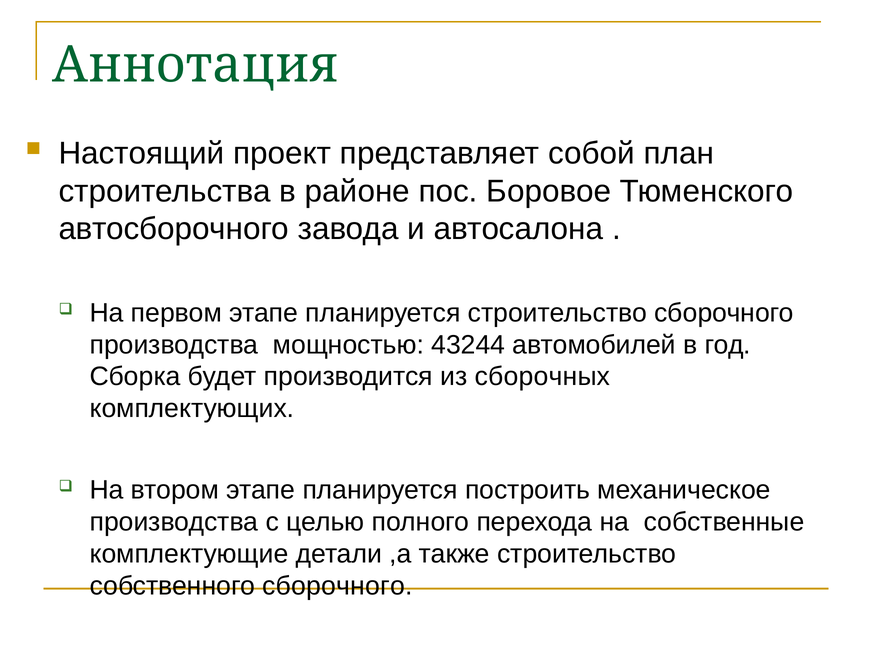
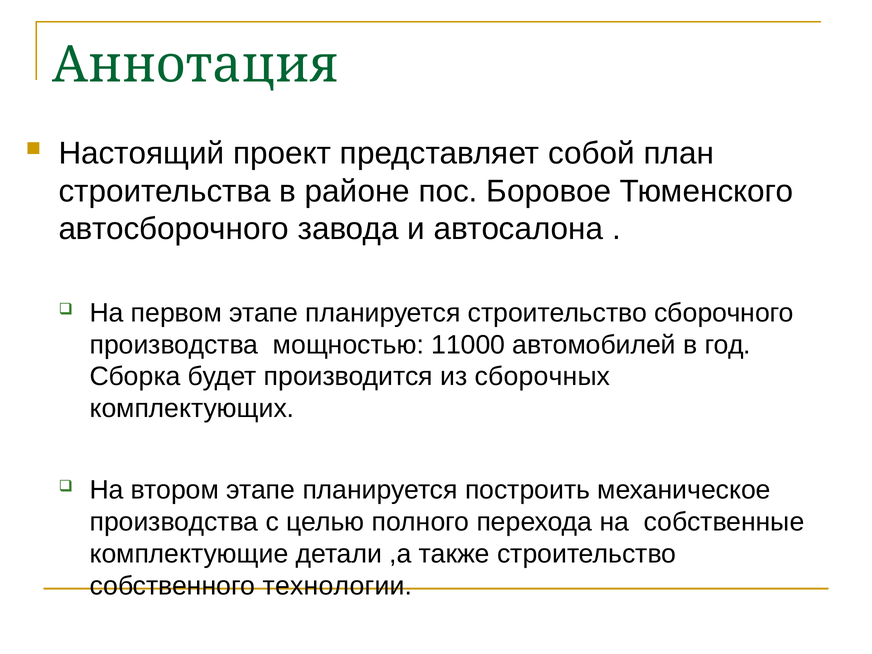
43244: 43244 -> 11000
собственного сборочного: сборочного -> технологии
